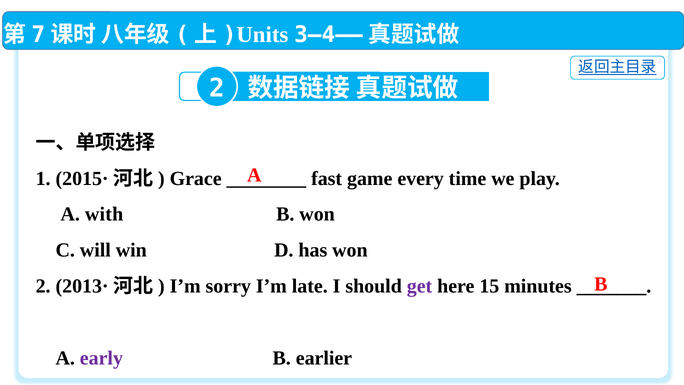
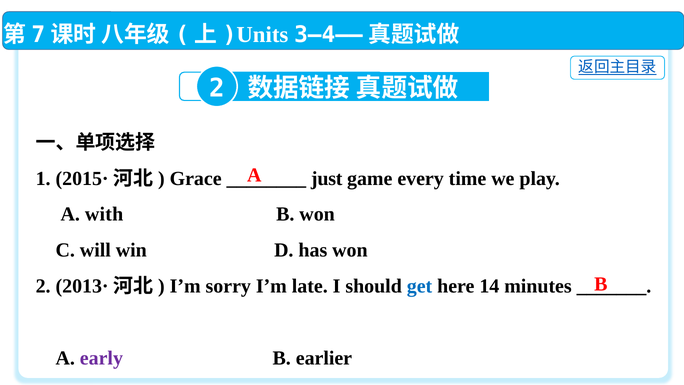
fast: fast -> just
get colour: purple -> blue
15: 15 -> 14
